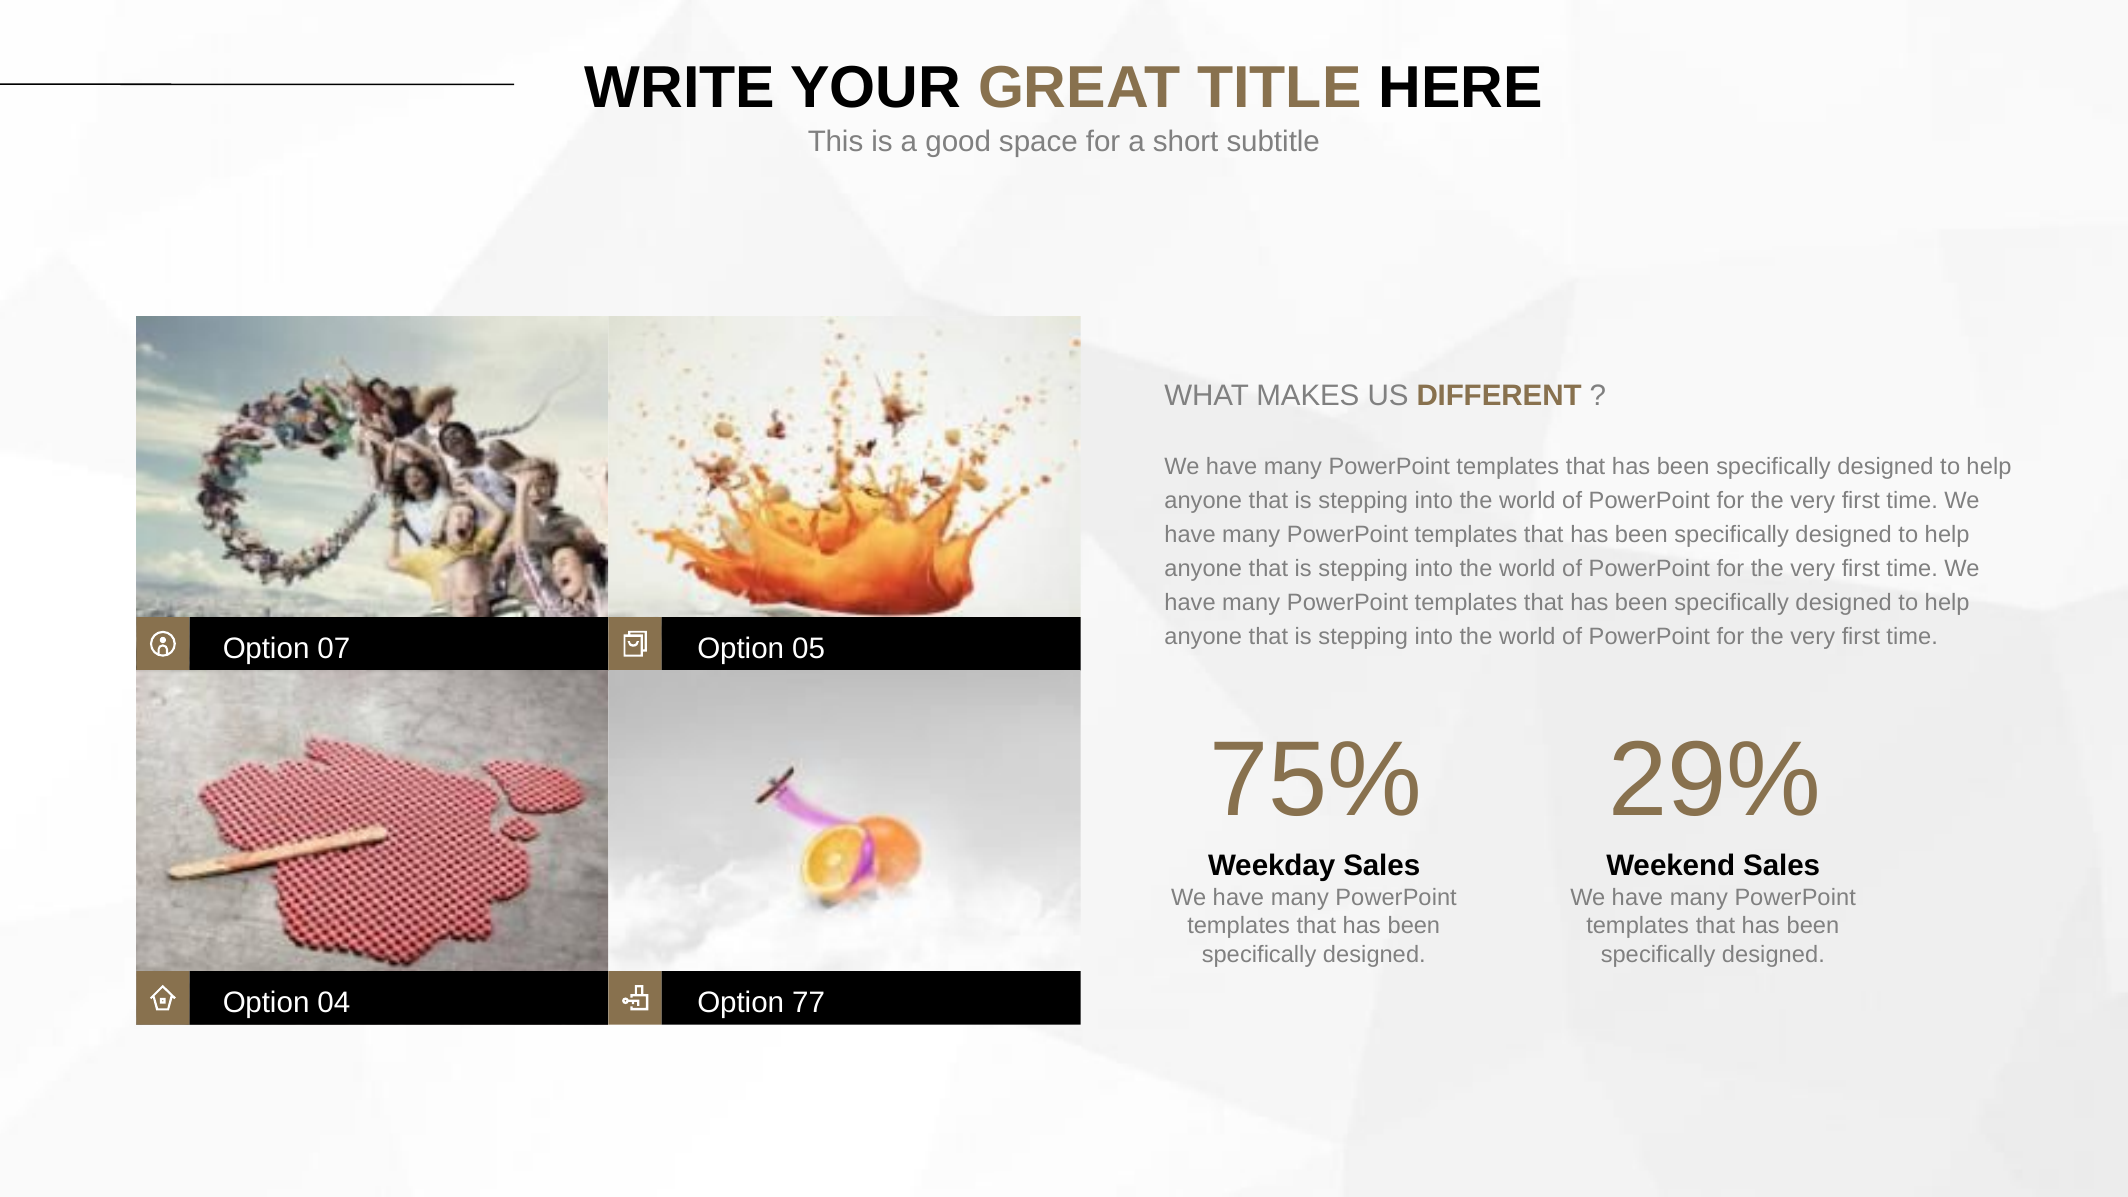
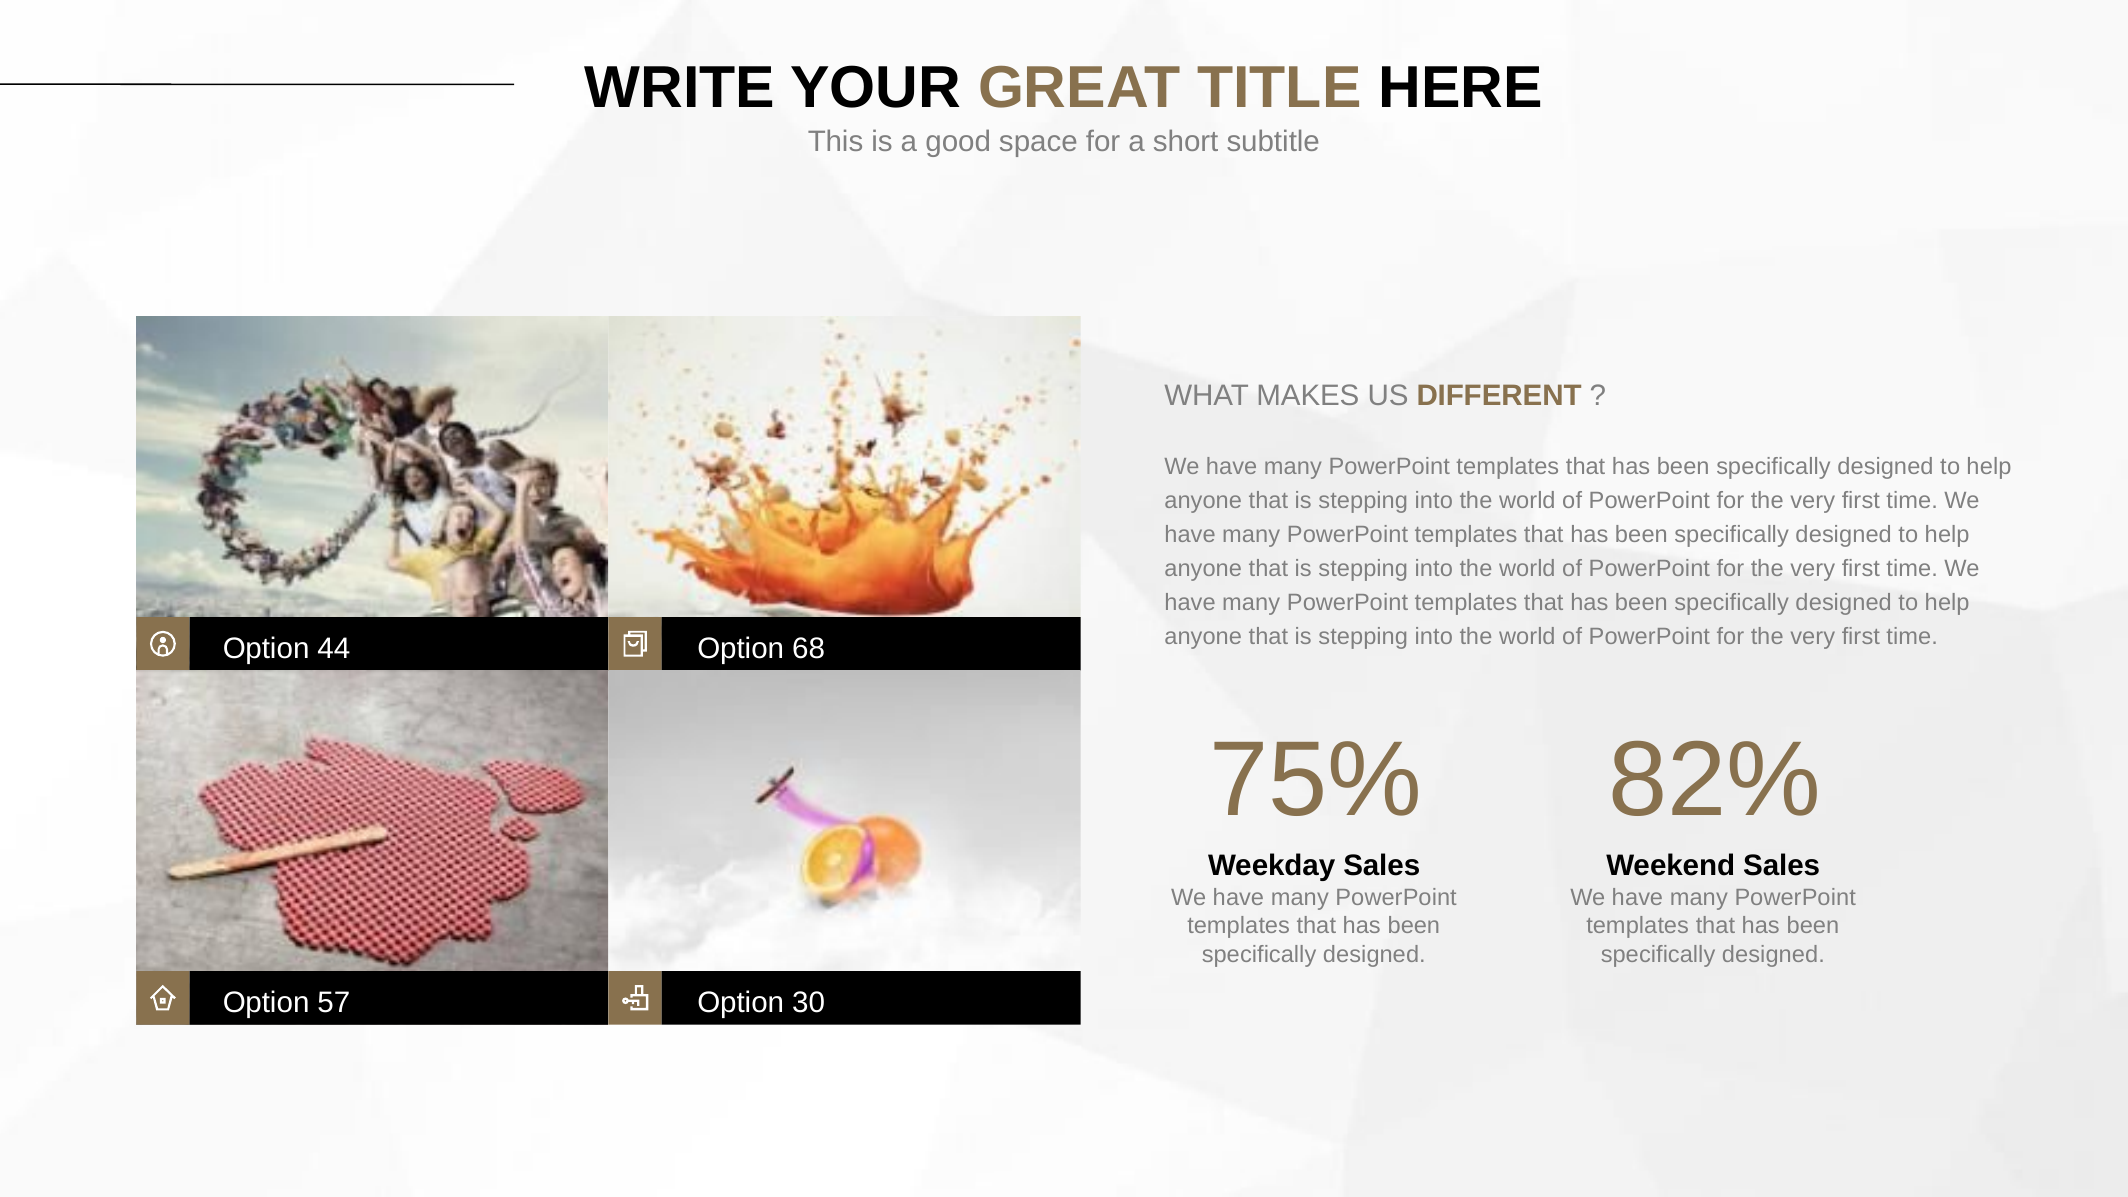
07: 07 -> 44
05: 05 -> 68
29%: 29% -> 82%
04: 04 -> 57
77: 77 -> 30
